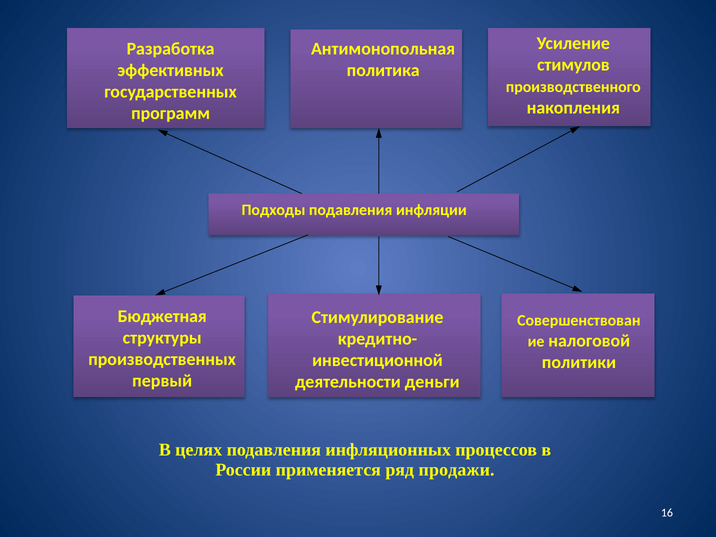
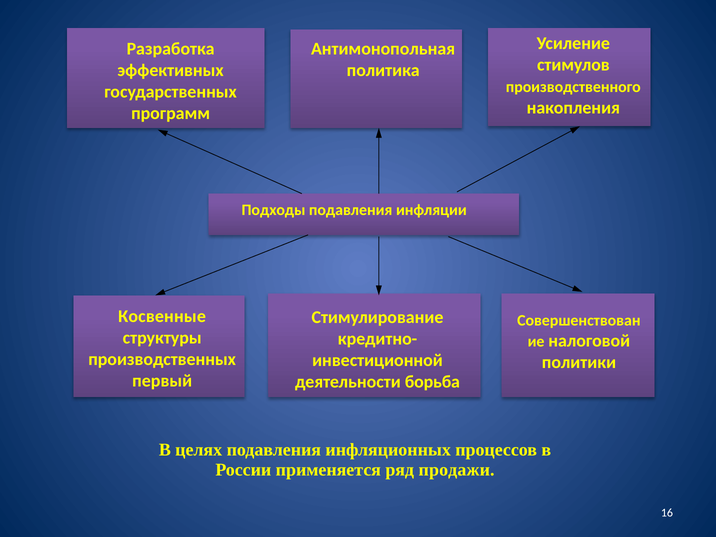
Бюджетная: Бюджетная -> Косвенные
деньги: деньги -> борьба
